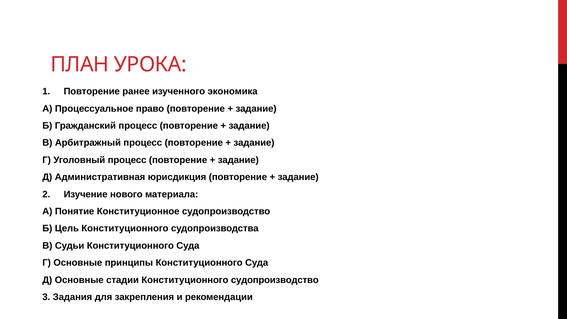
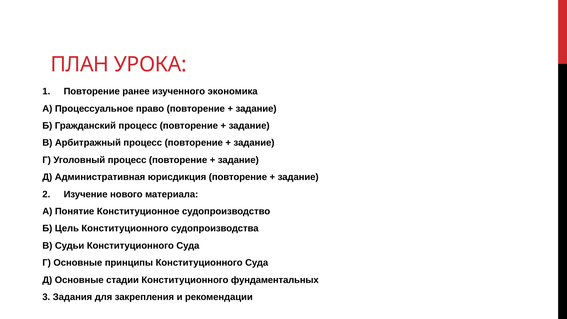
Конституционного судопроизводство: судопроизводство -> фундаментальных
